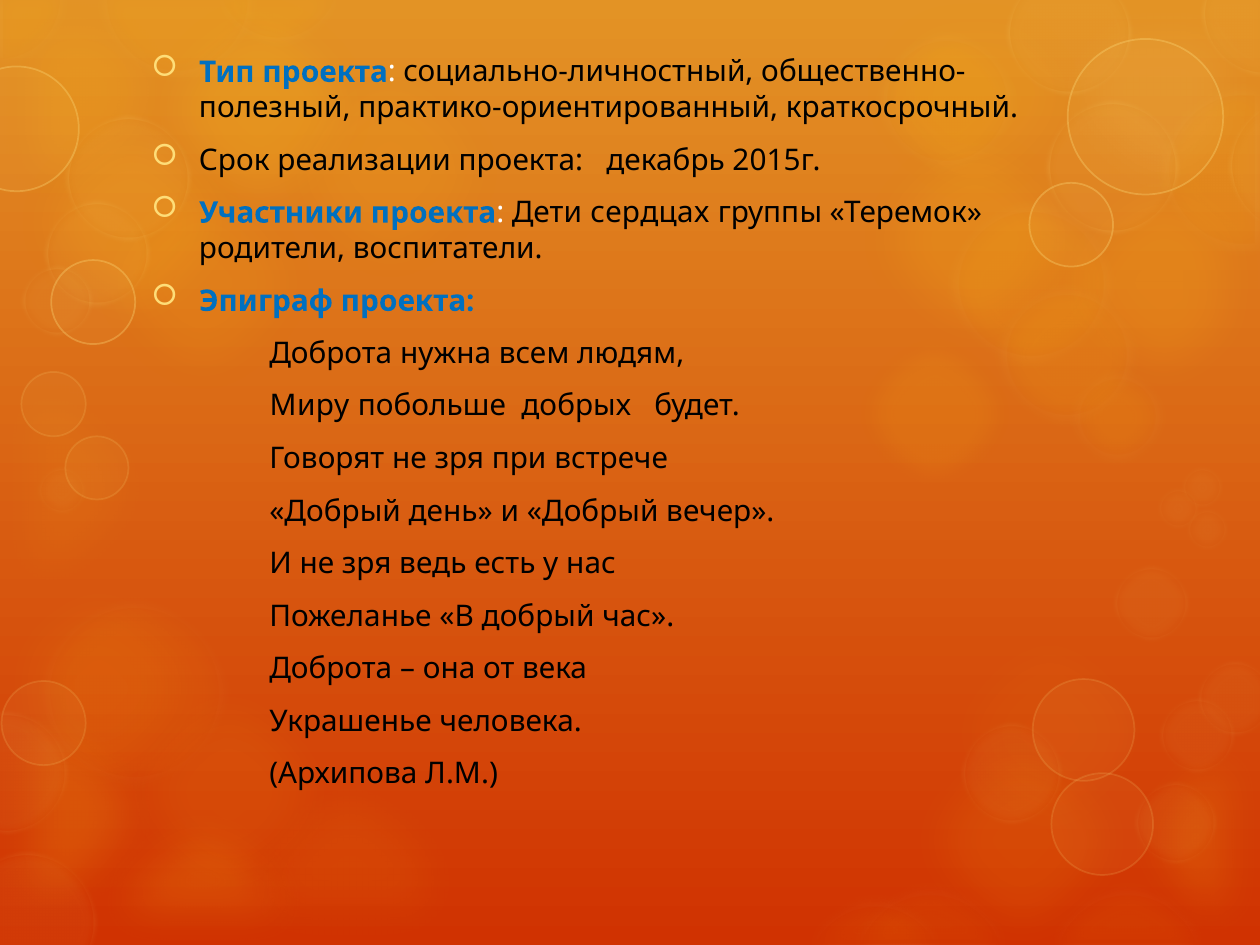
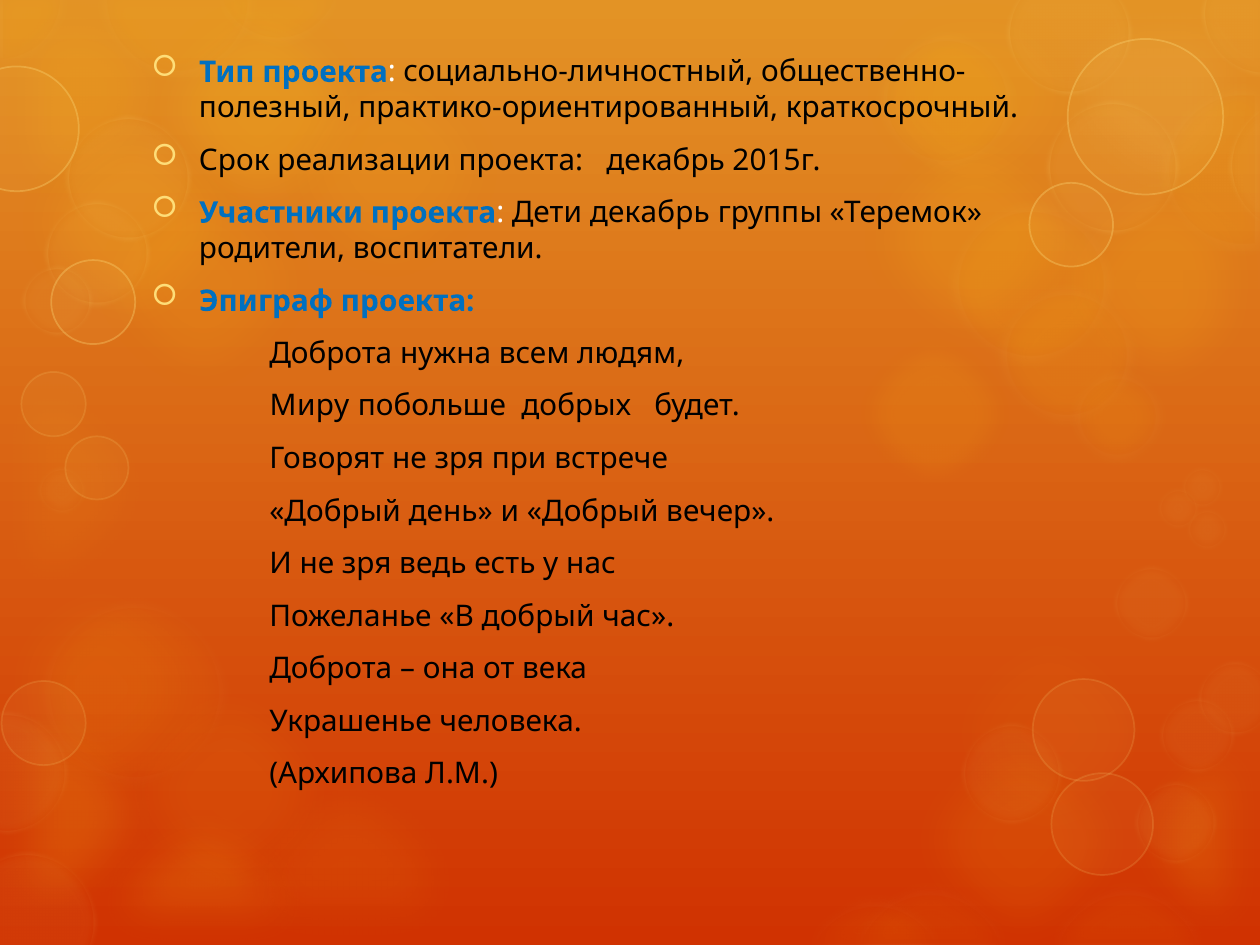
Дети сердцах: сердцах -> декабрь
